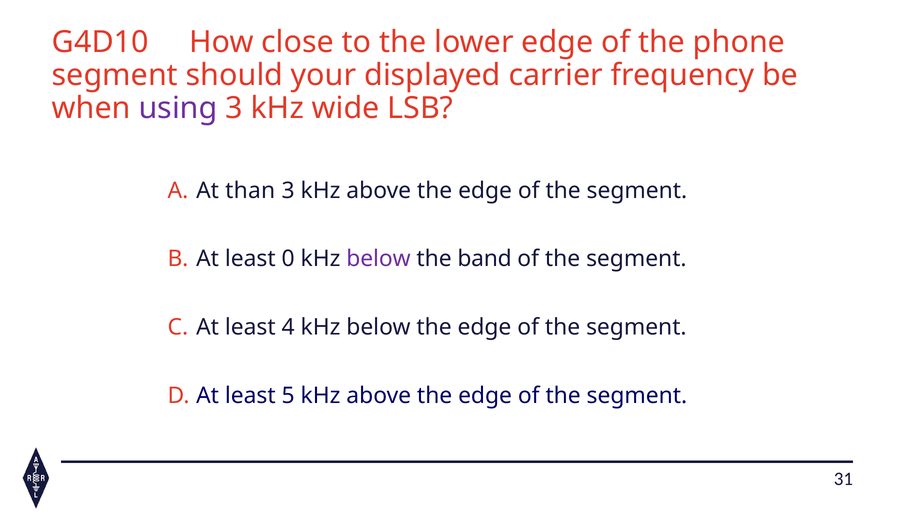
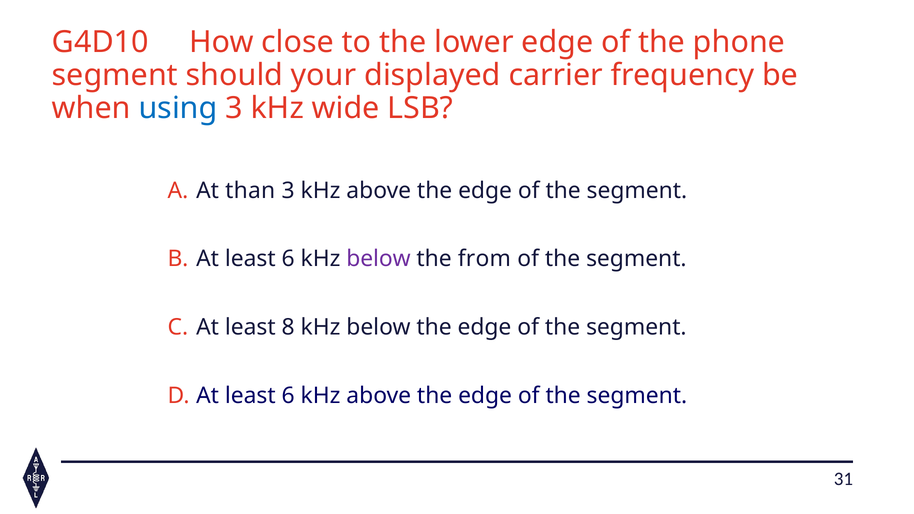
using colour: purple -> blue
0 at (288, 259): 0 -> 6
band: band -> from
4: 4 -> 8
5 at (288, 396): 5 -> 6
